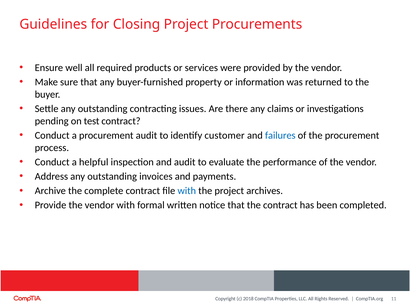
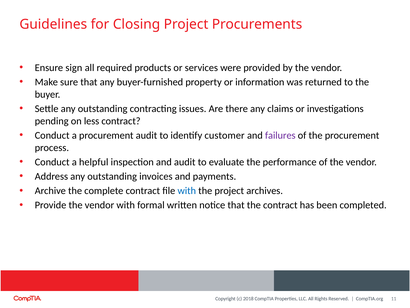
well: well -> sign
test: test -> less
failures colour: blue -> purple
